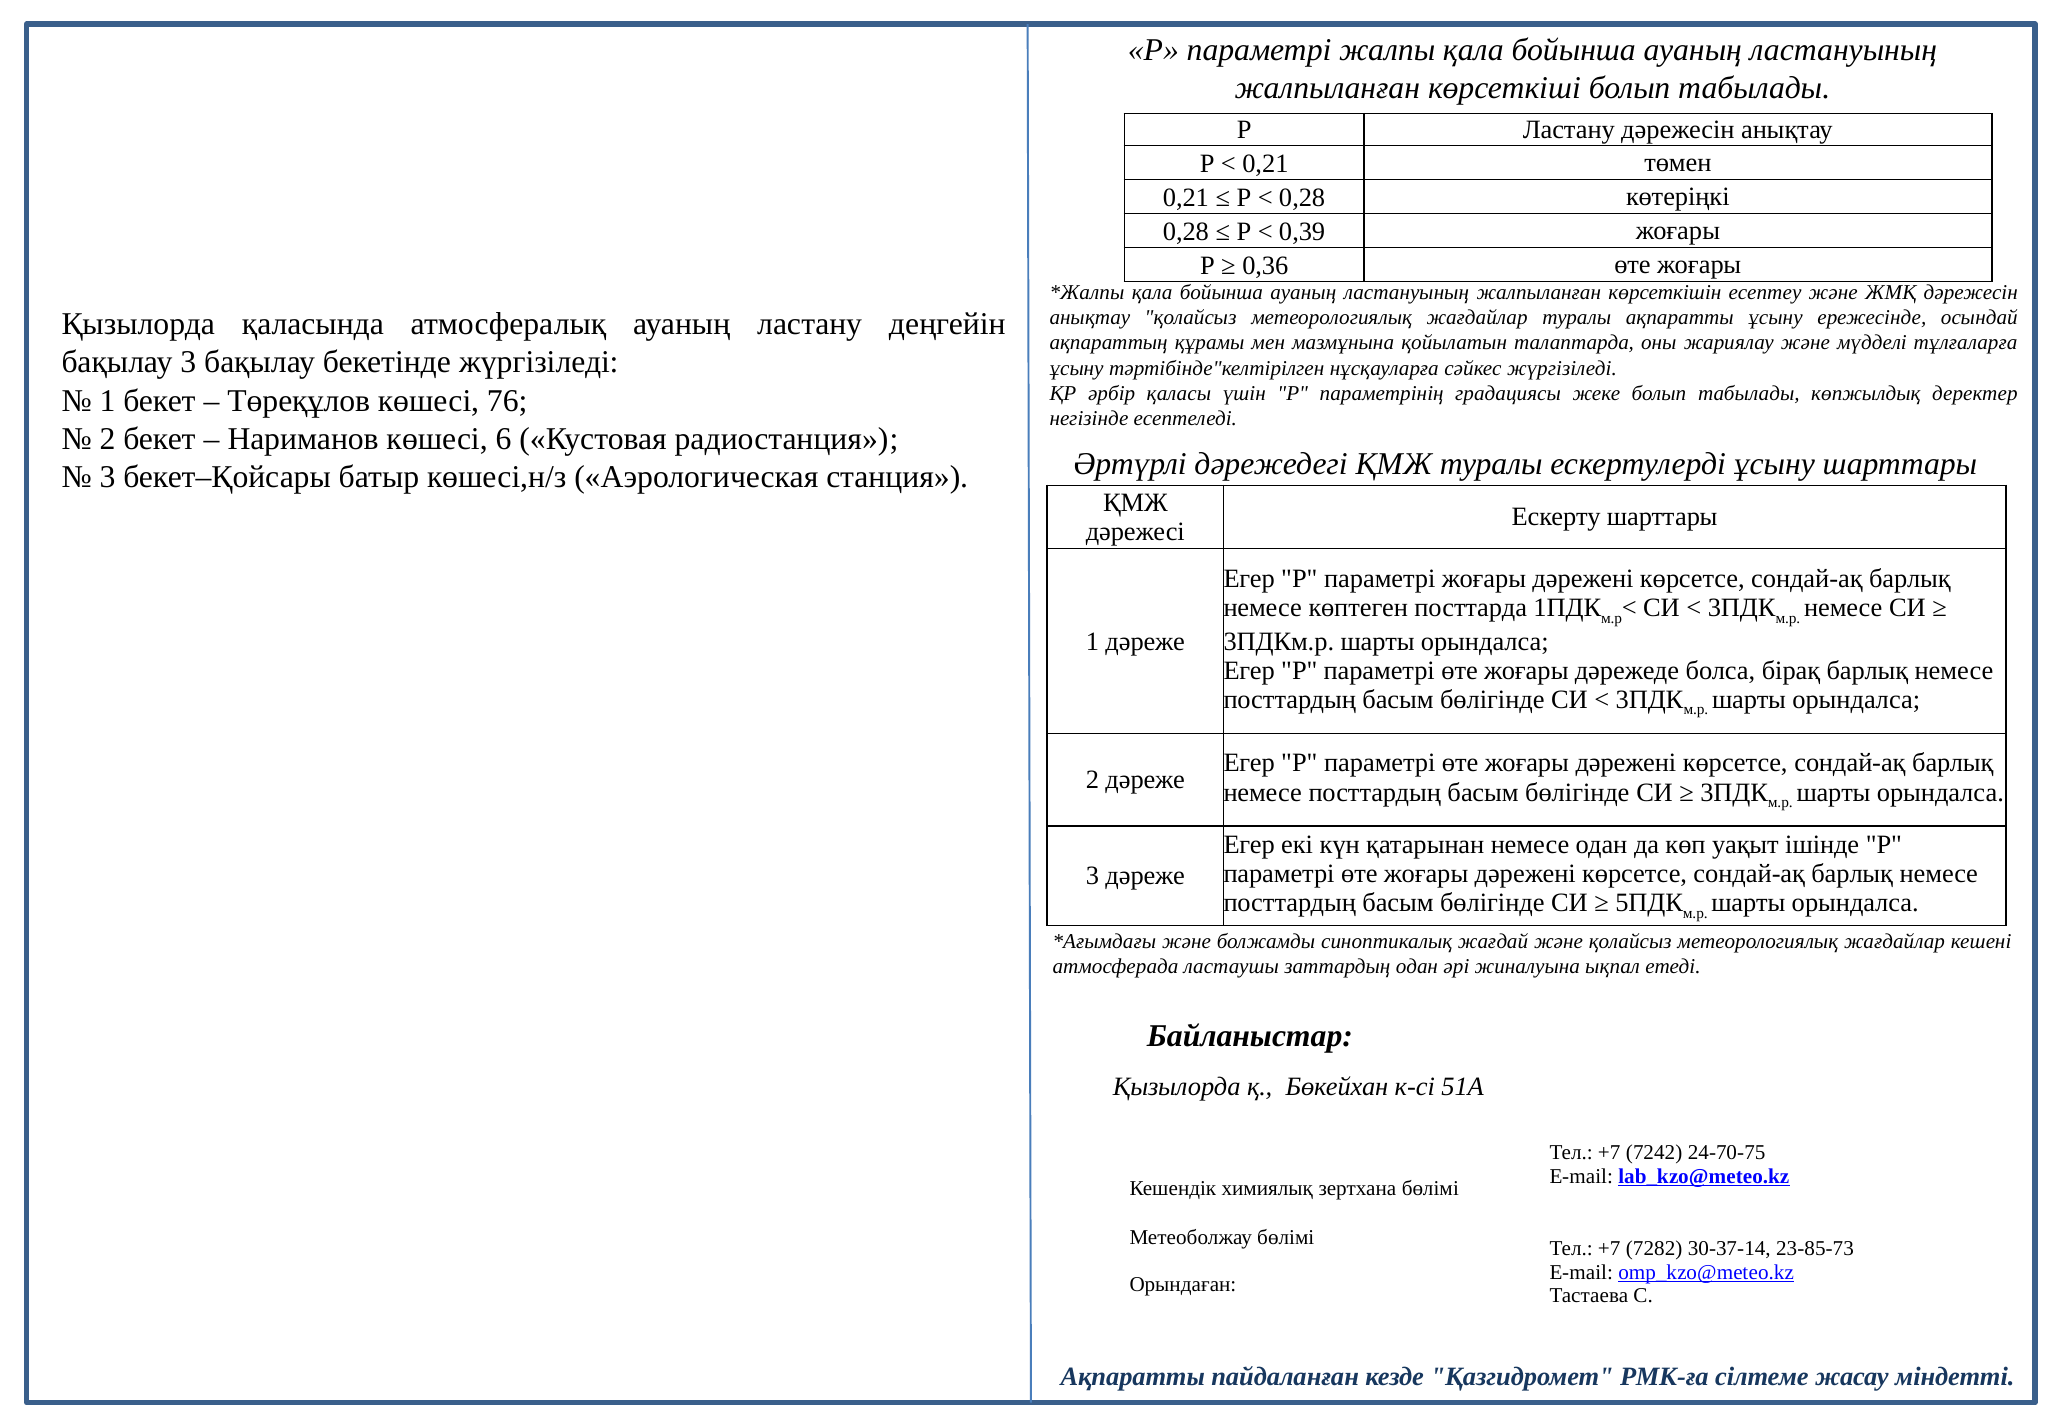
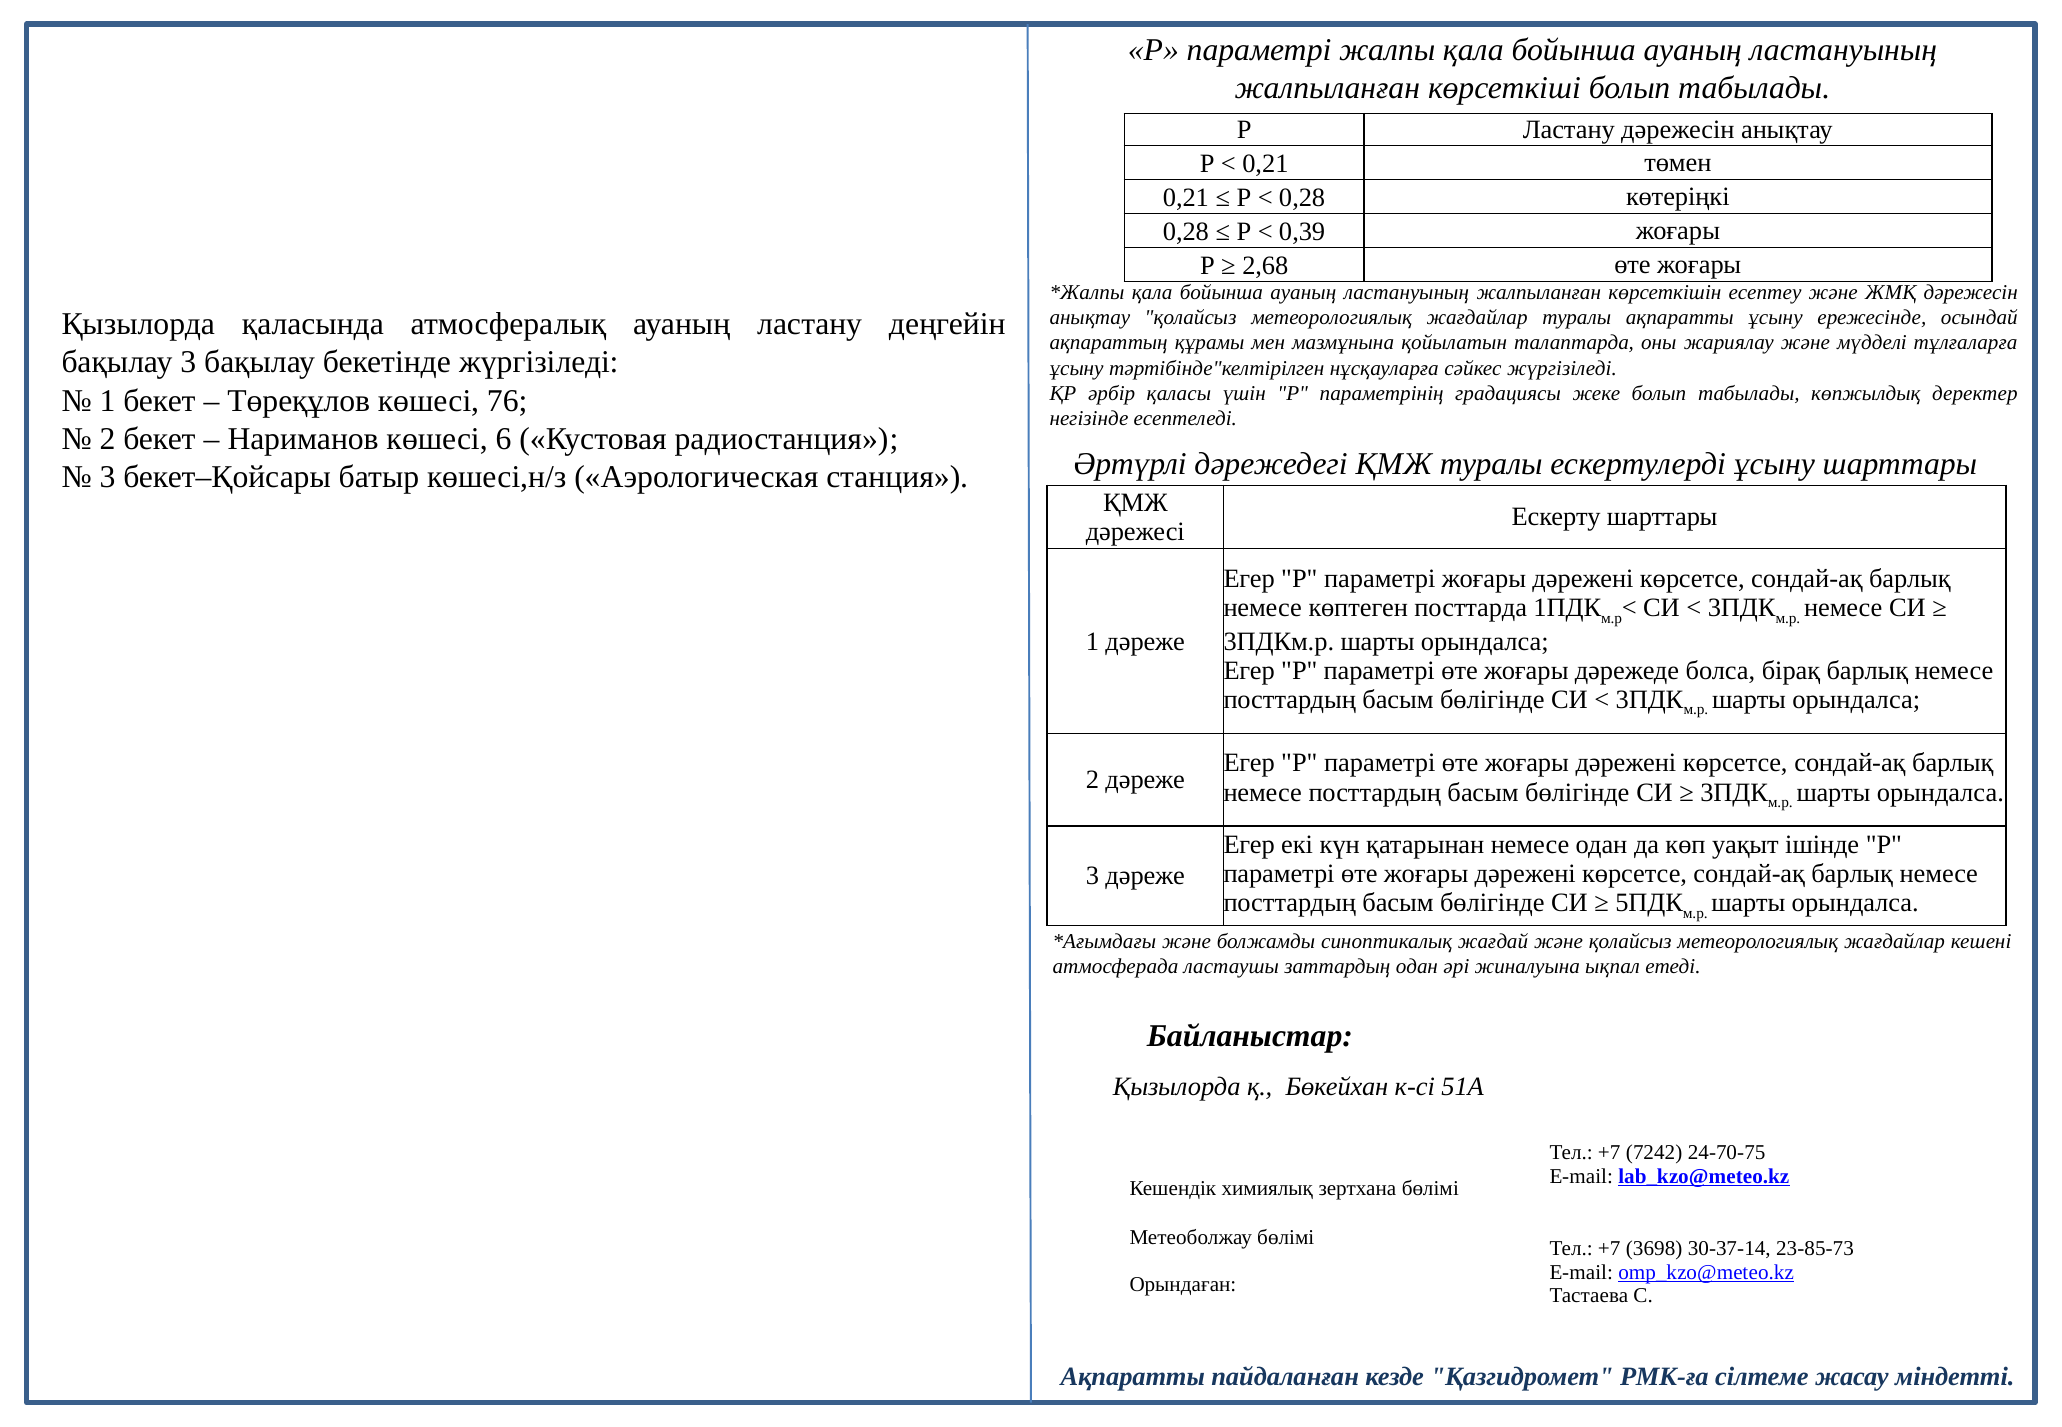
0,36: 0,36 -> 2,68
7282: 7282 -> 3698
